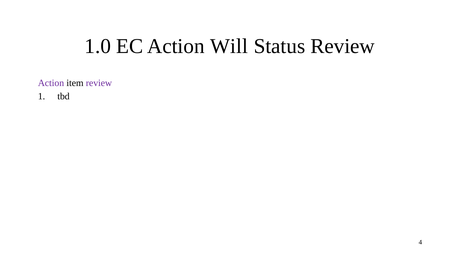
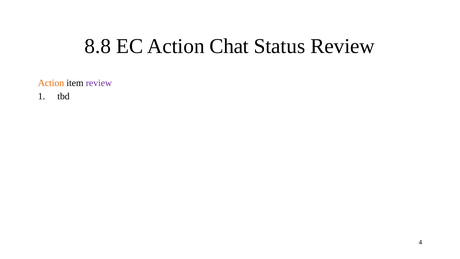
1.0: 1.0 -> 8.8
Will: Will -> Chat
Action at (51, 83) colour: purple -> orange
